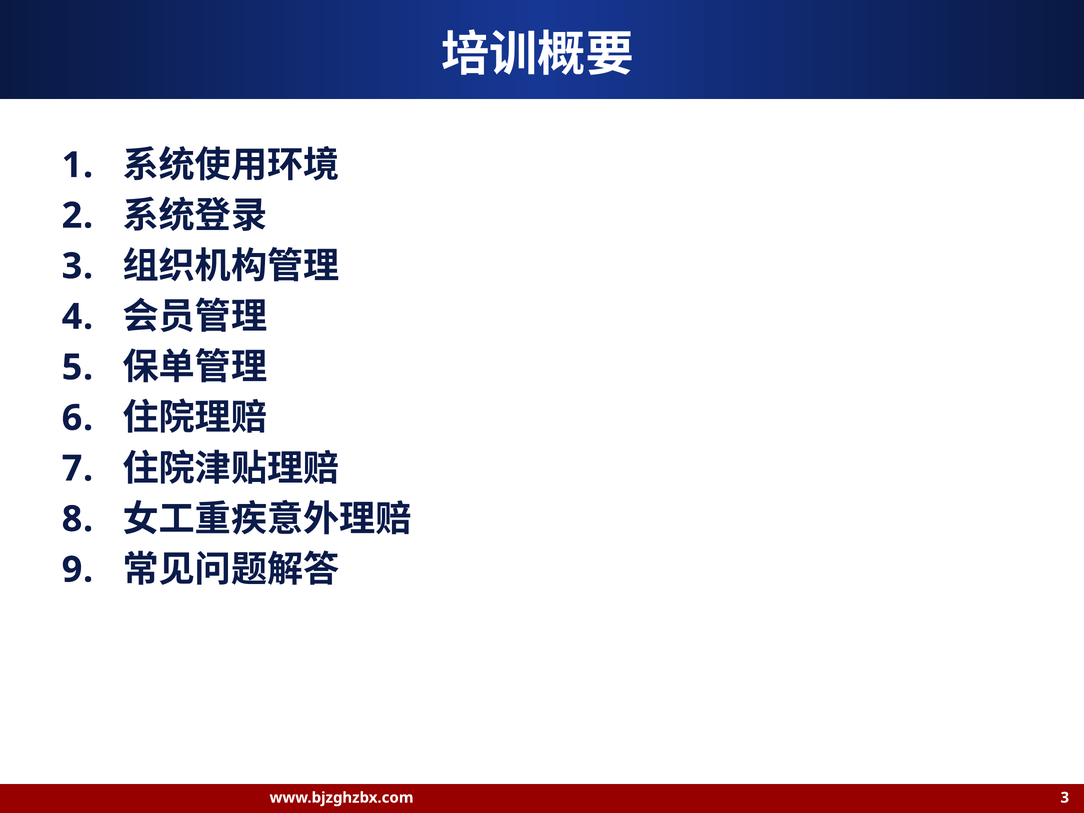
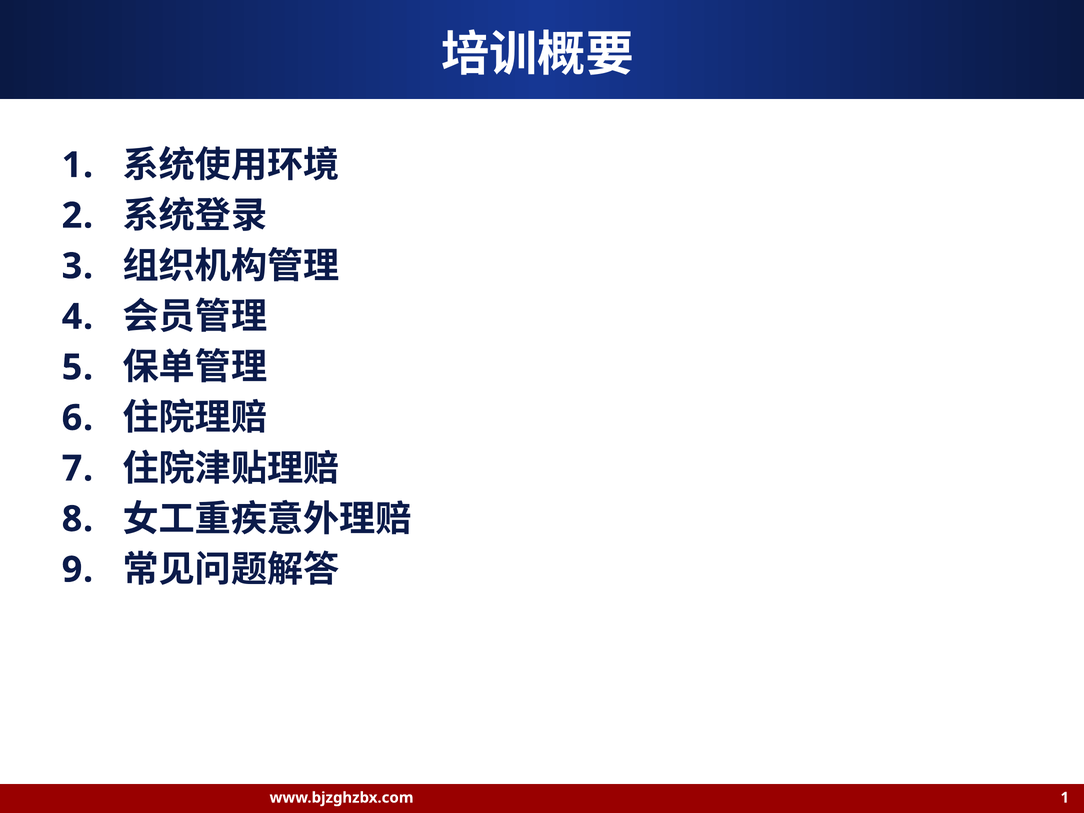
www.bjzghzbx.com 3: 3 -> 1
